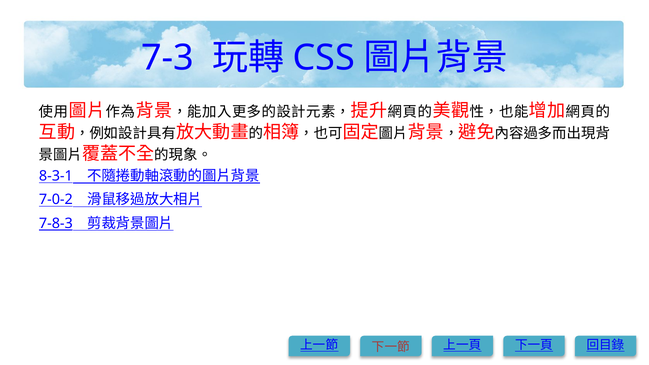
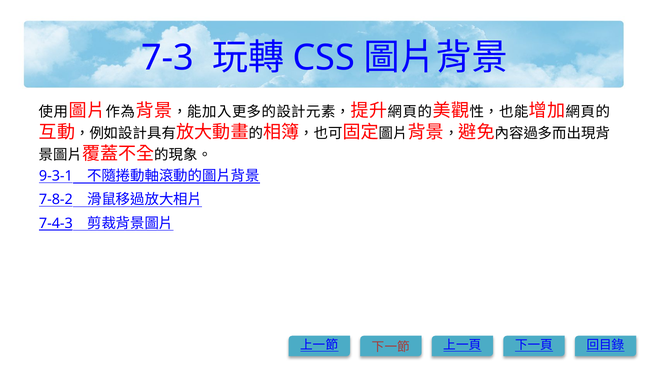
8-3-1: 8-3-1 -> 9-3-1
7-0-2: 7-0-2 -> 7-8-2
7-8-3: 7-8-3 -> 7-4-3
